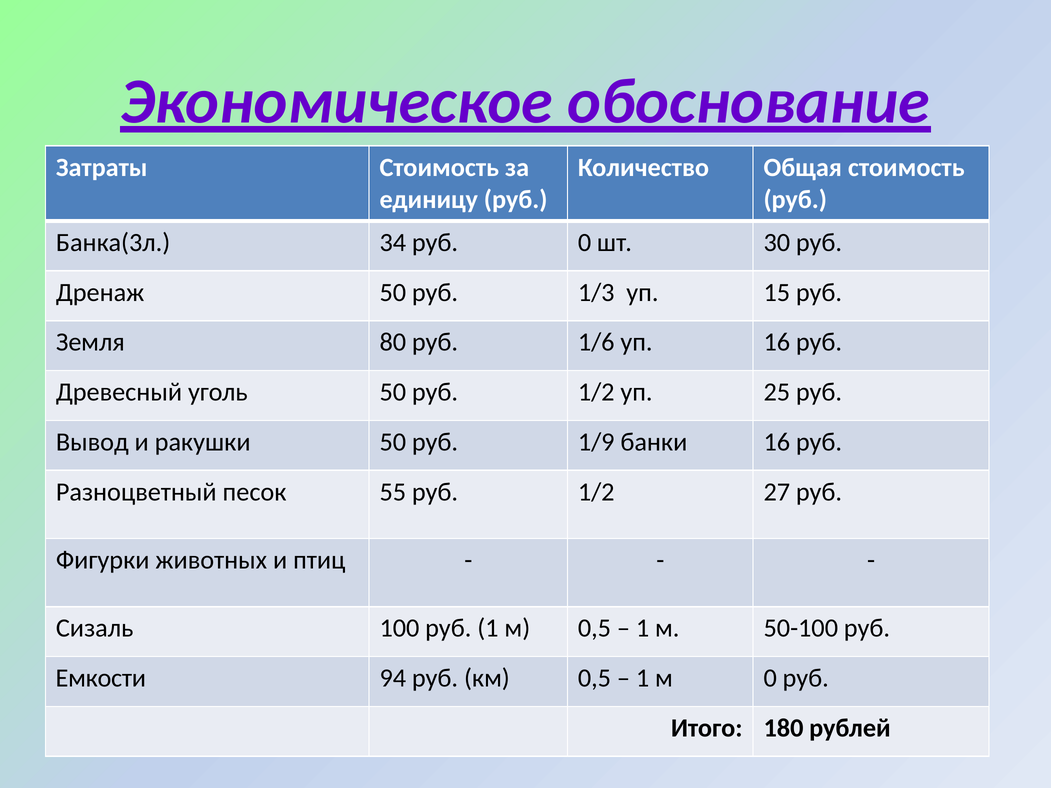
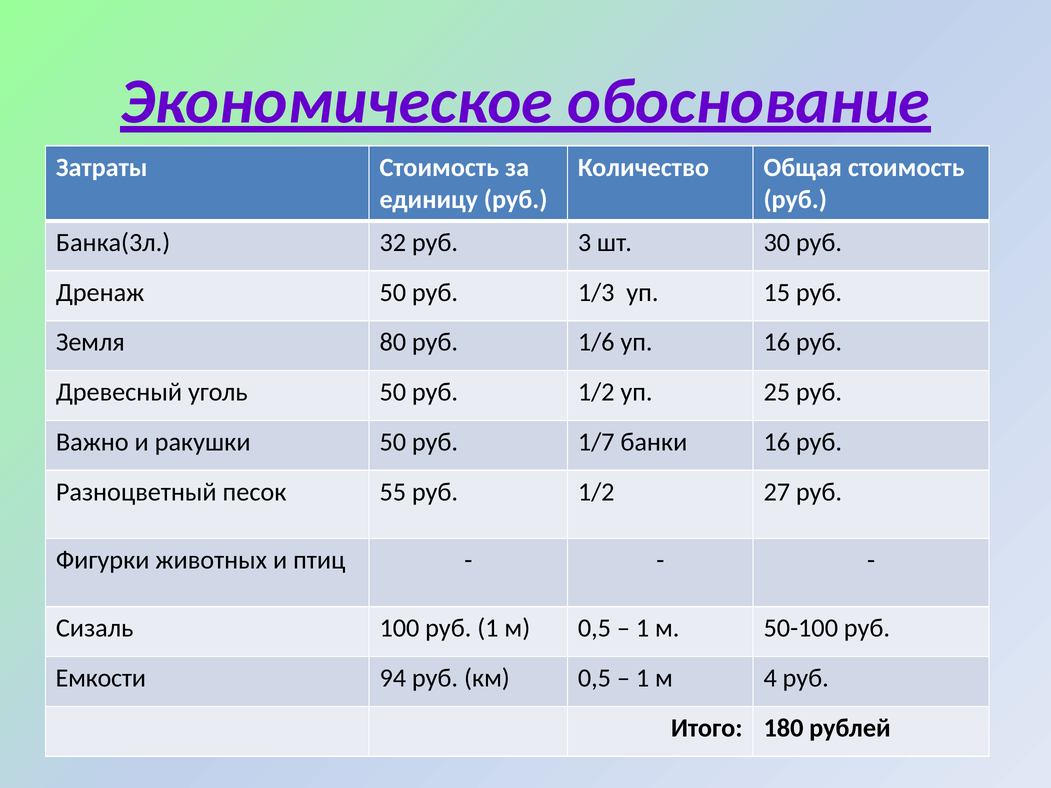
34: 34 -> 32
руб 0: 0 -> 3
Вывод: Вывод -> Важно
1/9: 1/9 -> 1/7
м 0: 0 -> 4
